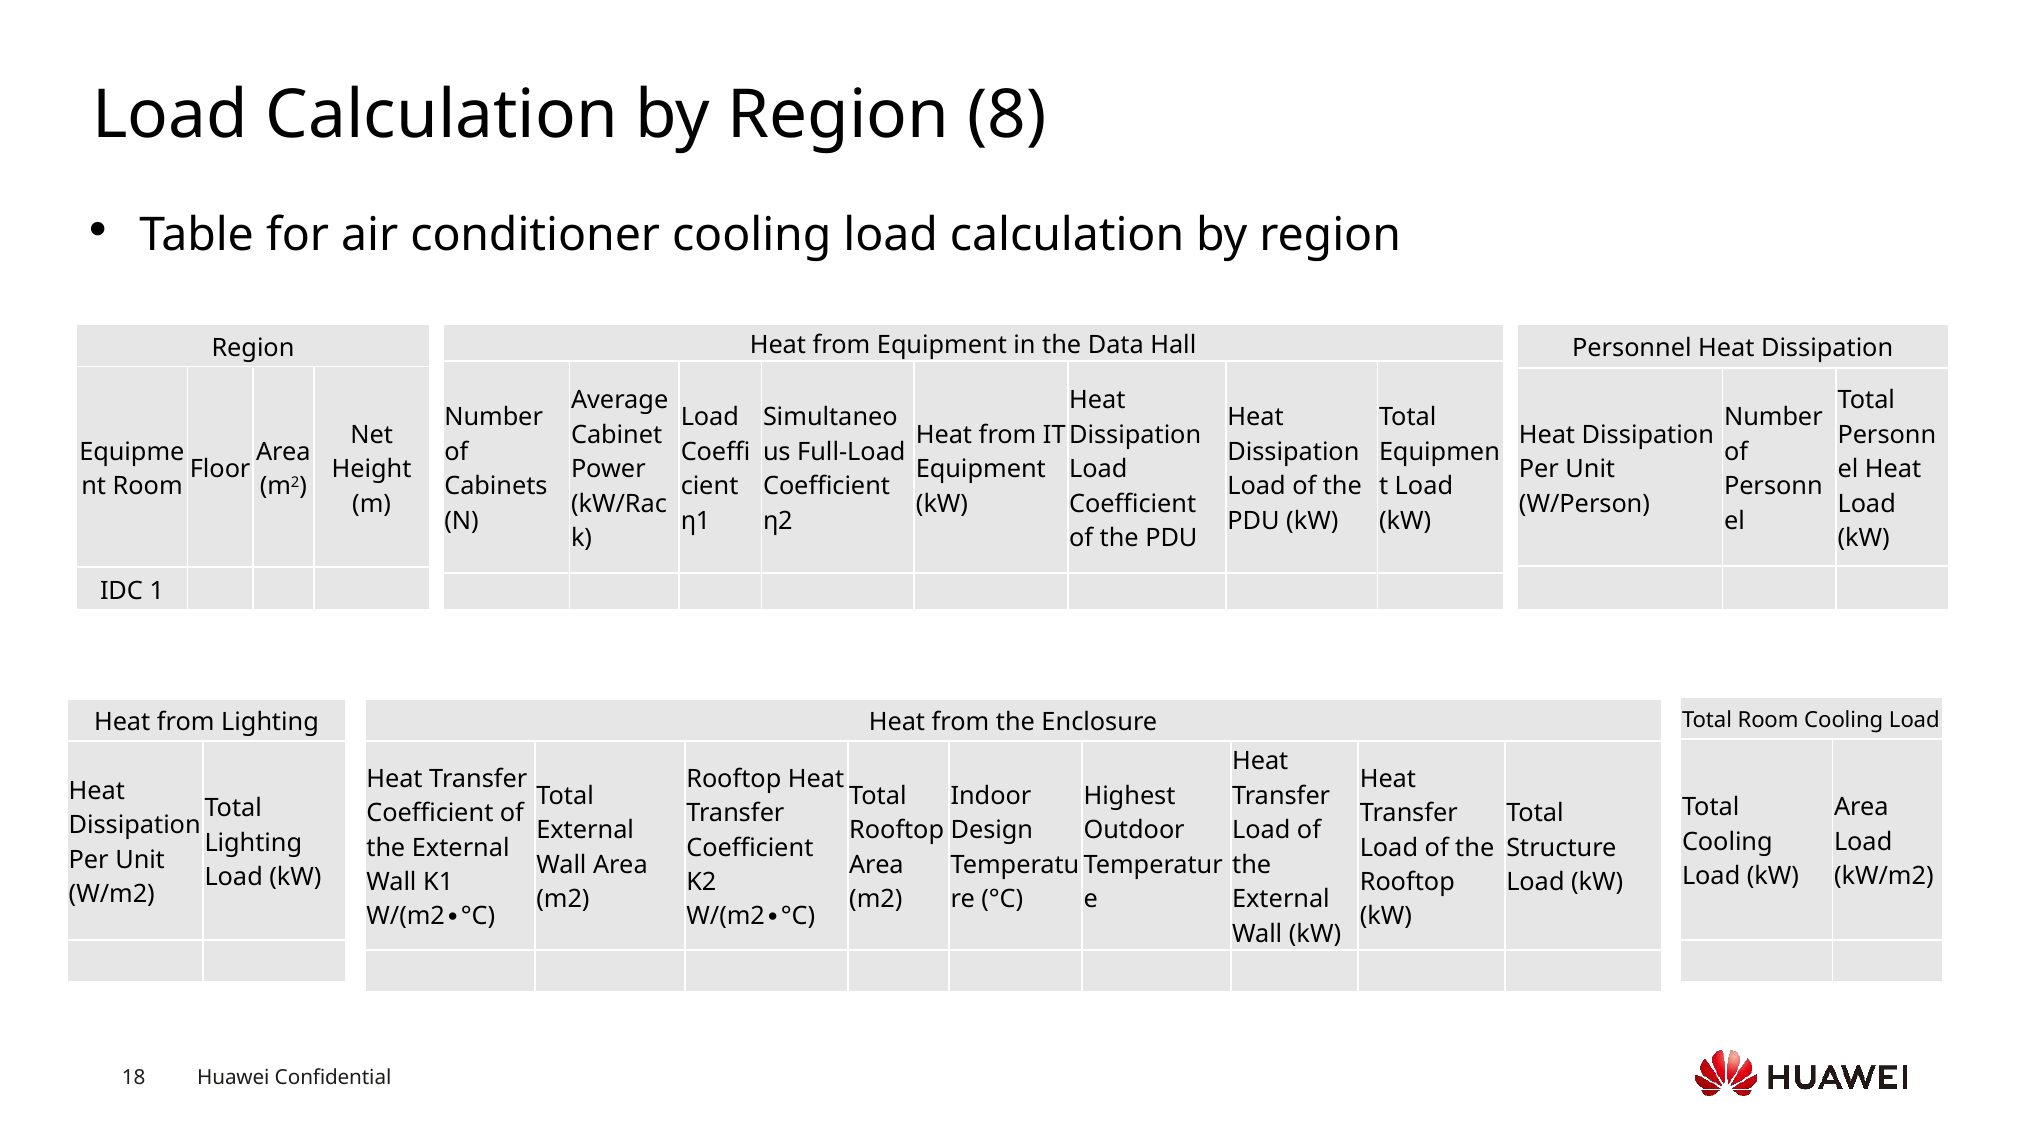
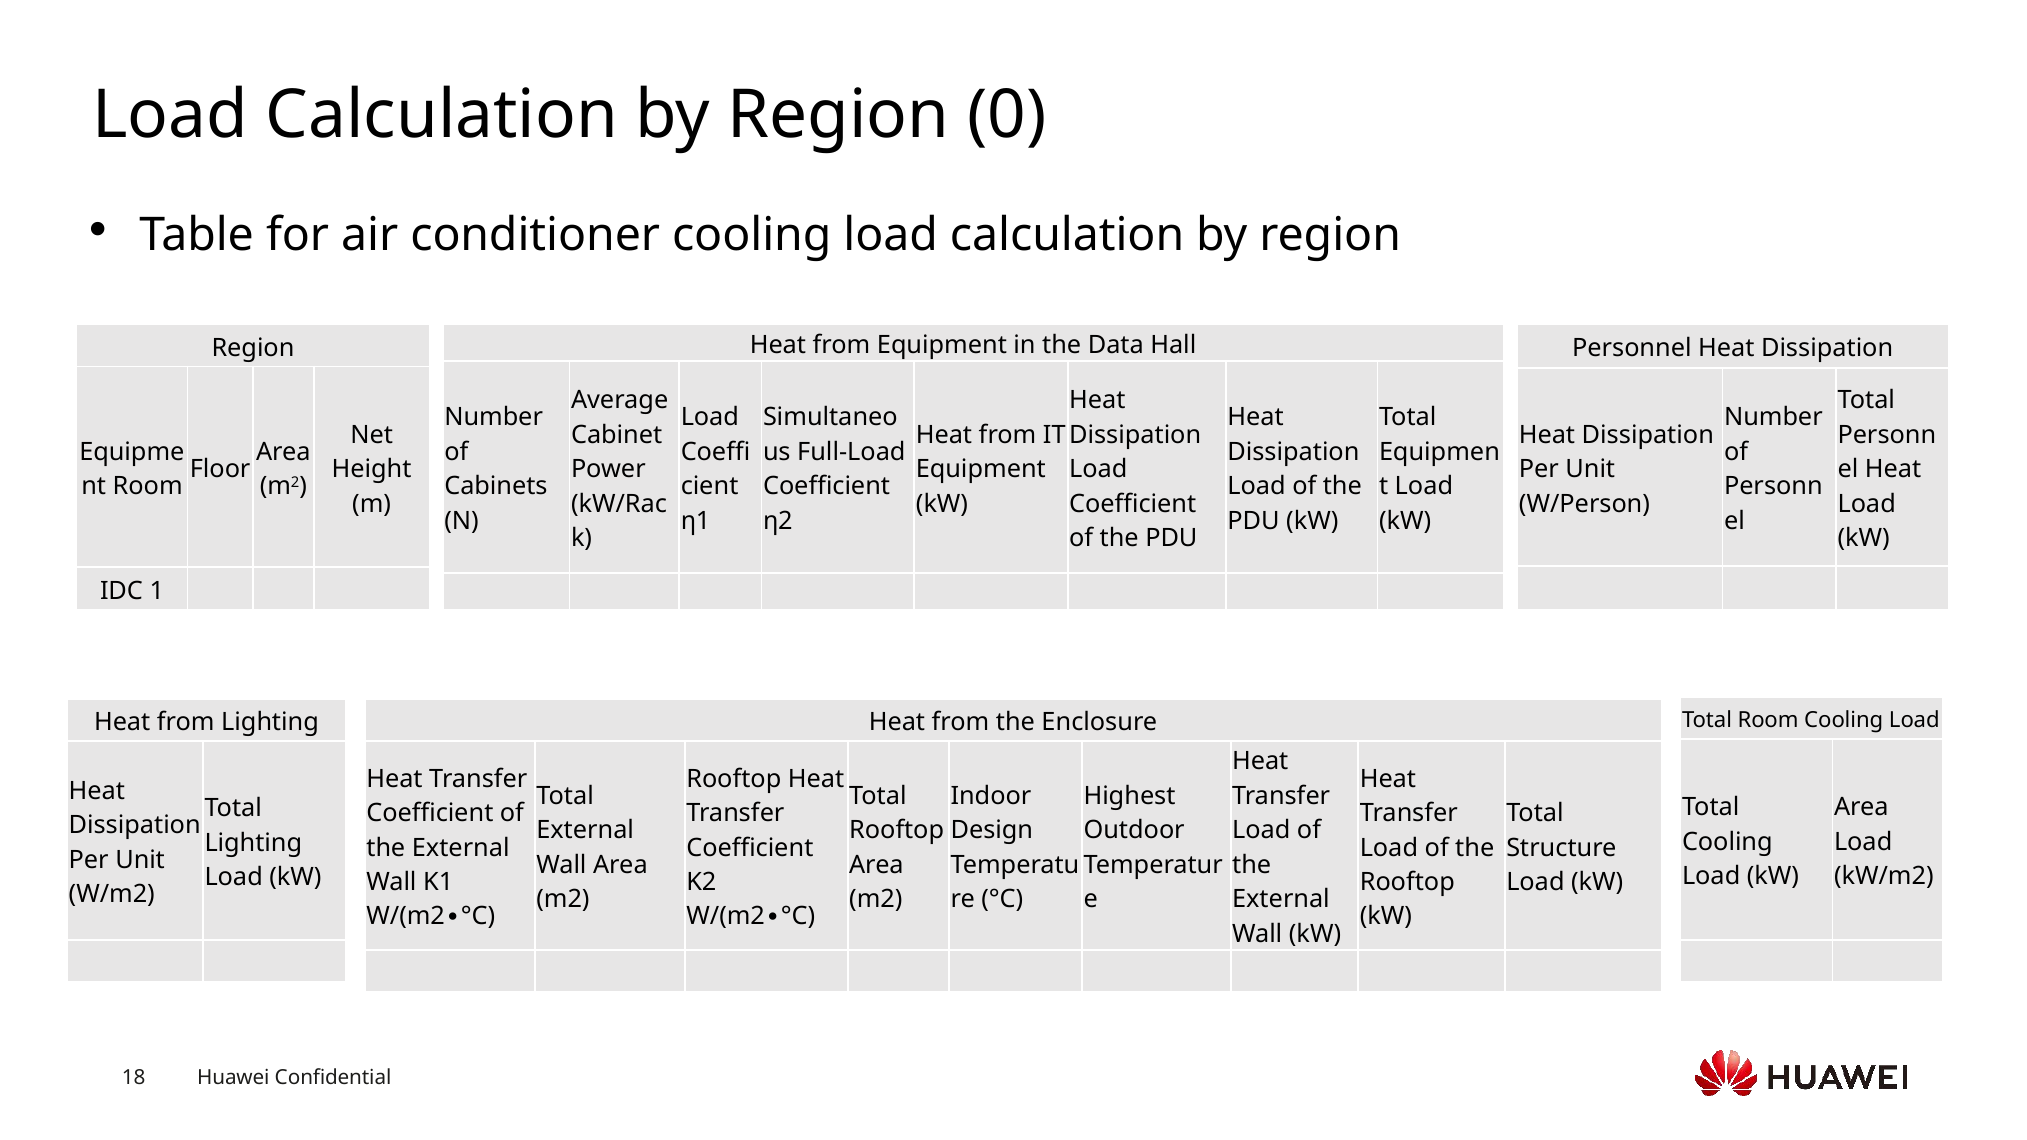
8: 8 -> 0
